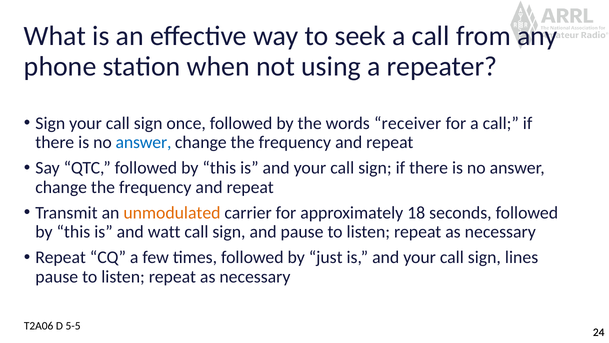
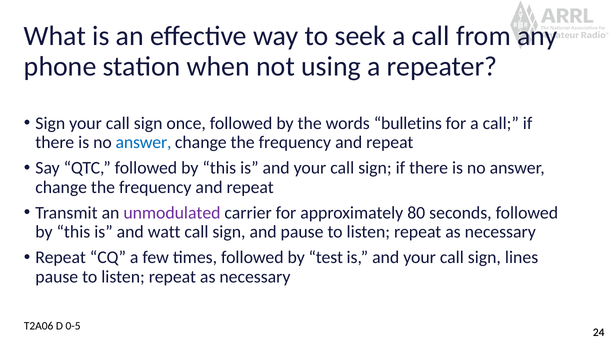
receiver: receiver -> bulletins
unmodulated colour: orange -> purple
18: 18 -> 80
just: just -> test
5-5: 5-5 -> 0-5
